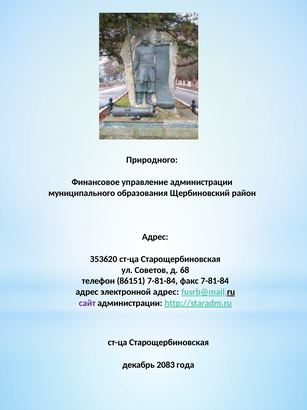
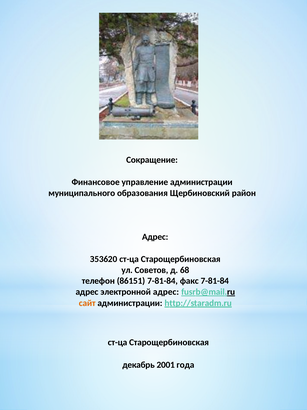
Природного: Природного -> Сокращение
сайт colour: purple -> orange
2083: 2083 -> 2001
